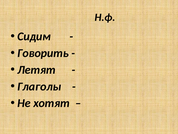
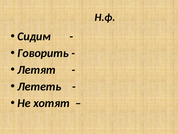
Глаголы: Глаголы -> Лететь
